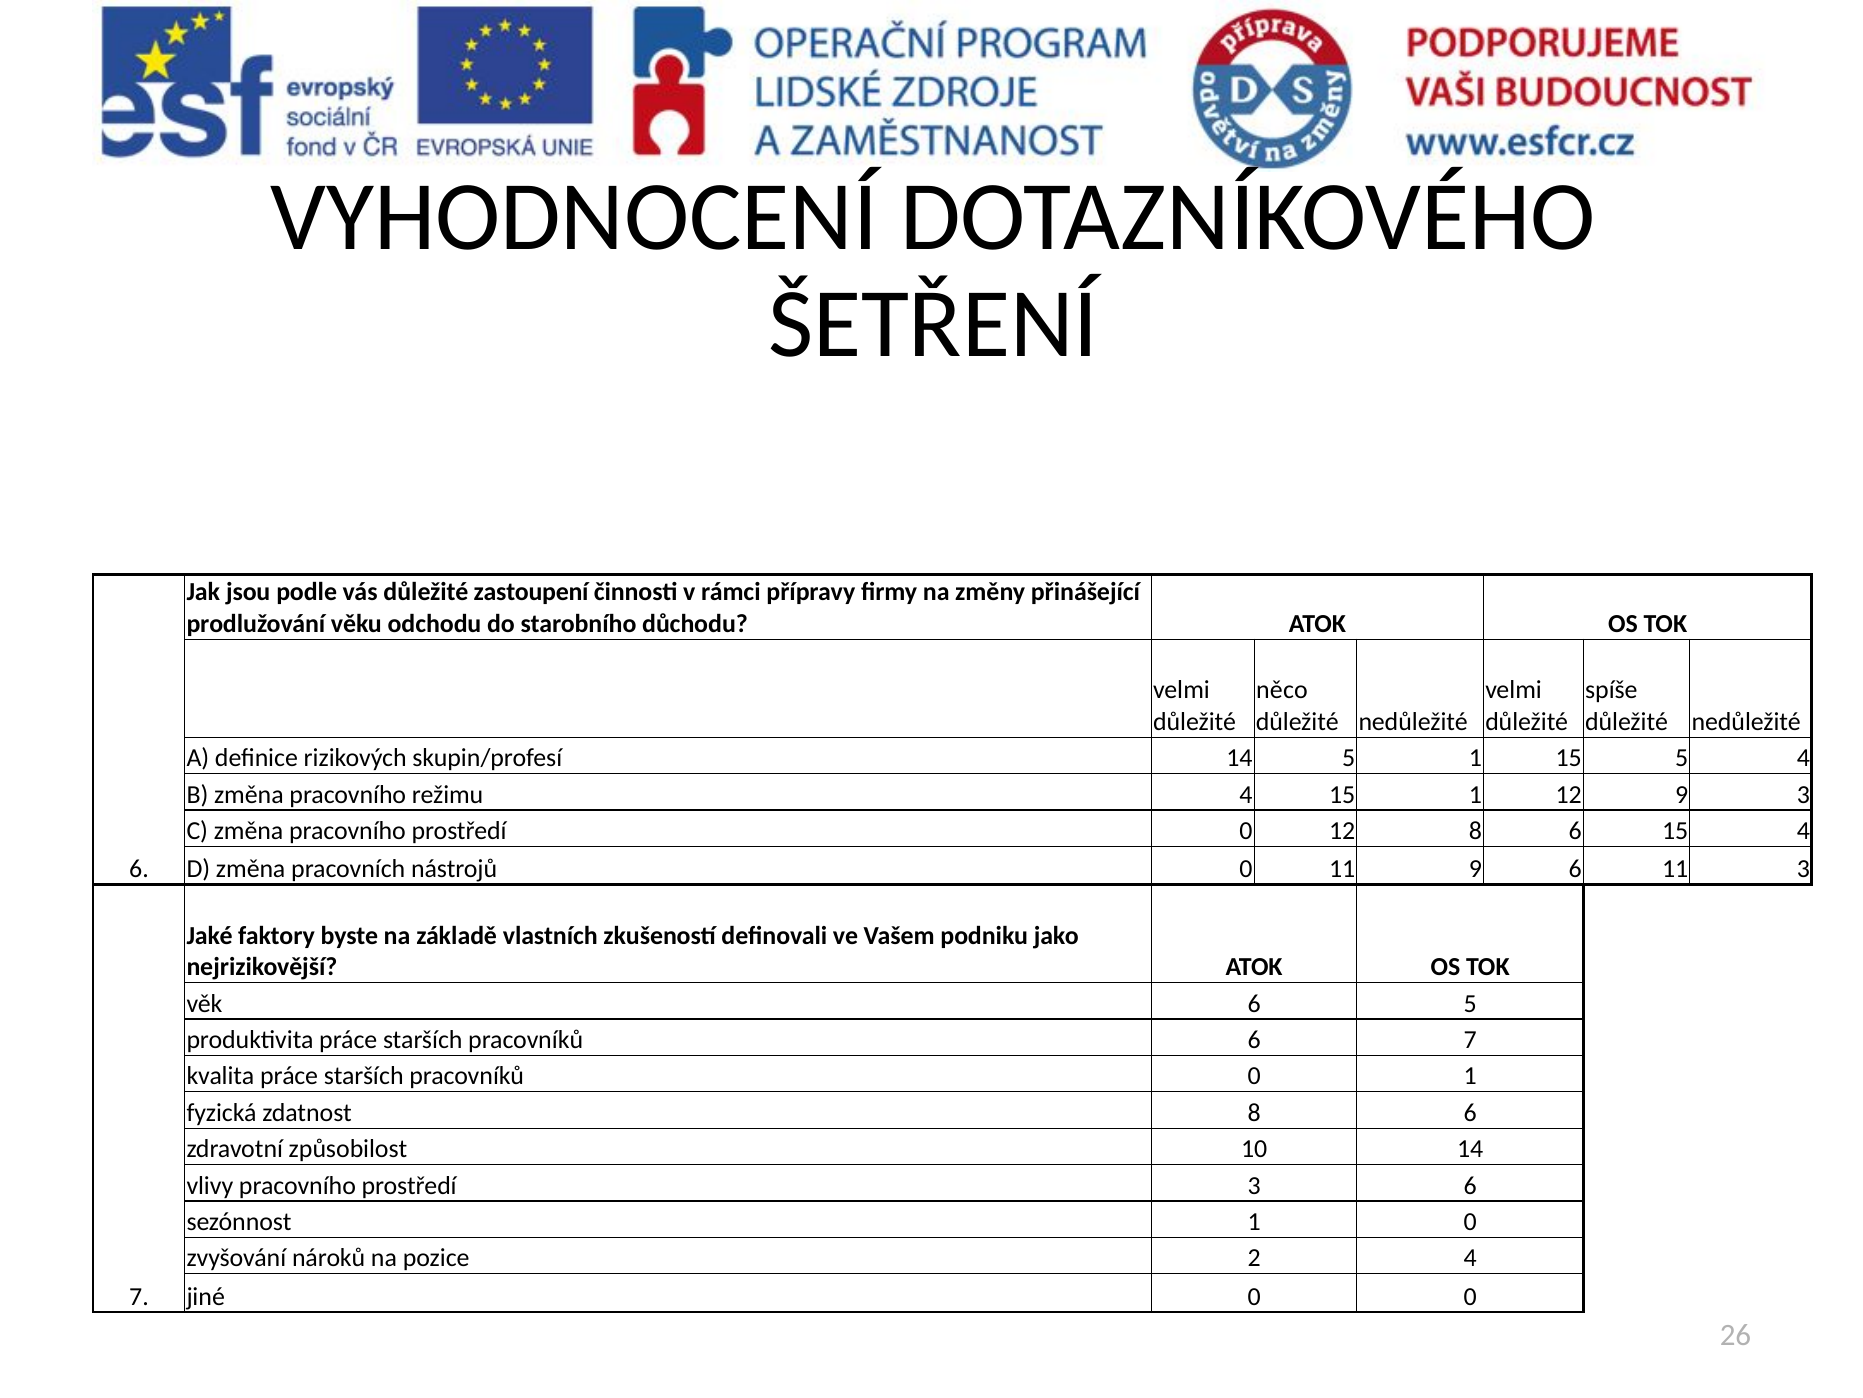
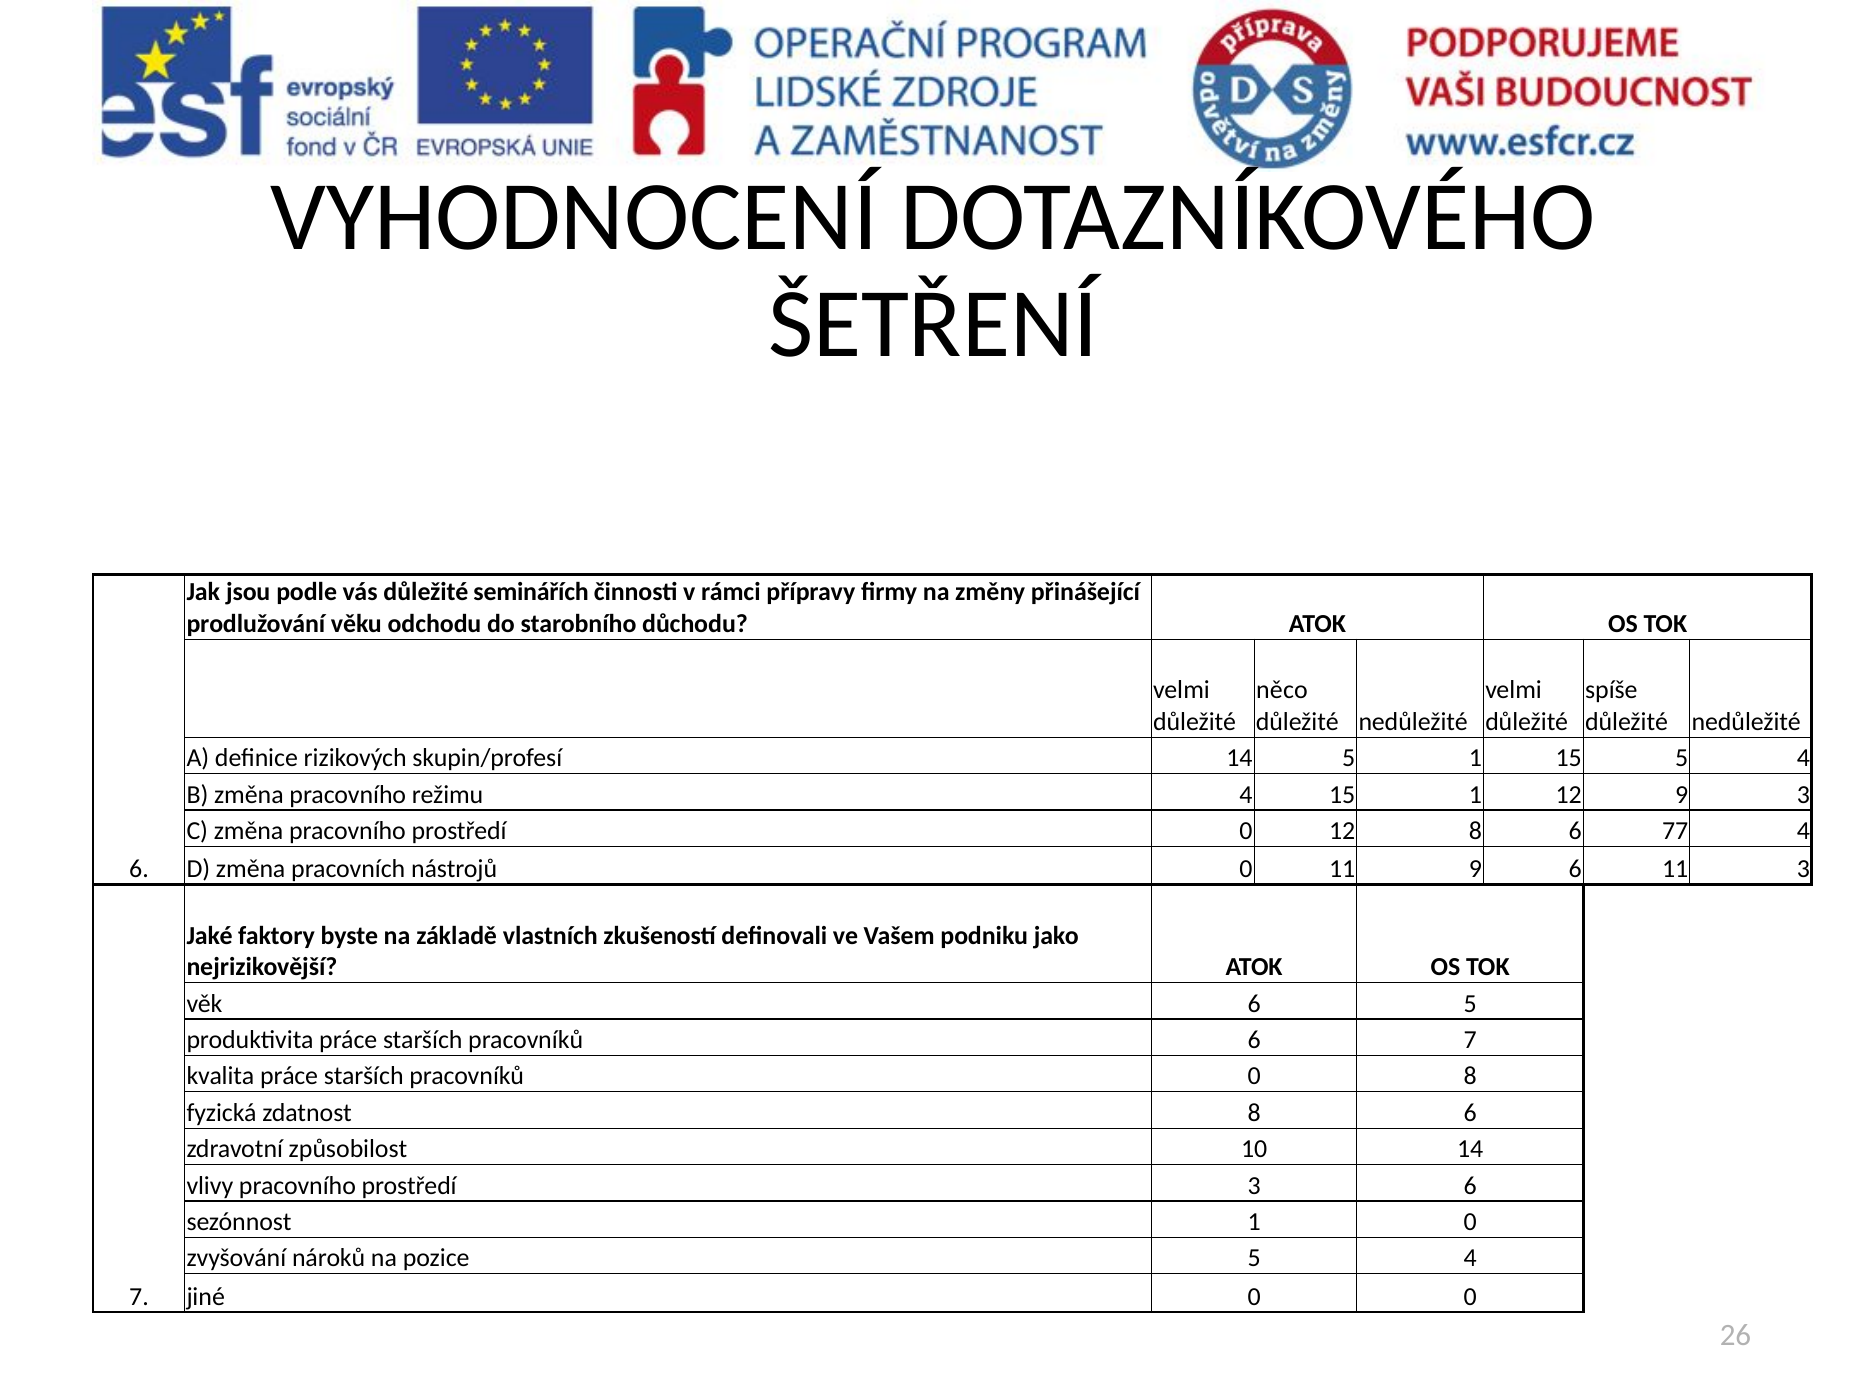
zastoupení: zastoupení -> seminářích
6 15: 15 -> 77
0 1: 1 -> 8
pozice 2: 2 -> 5
